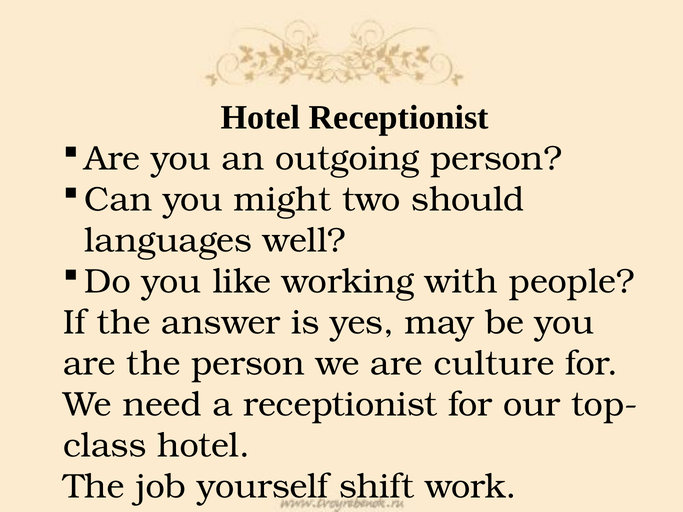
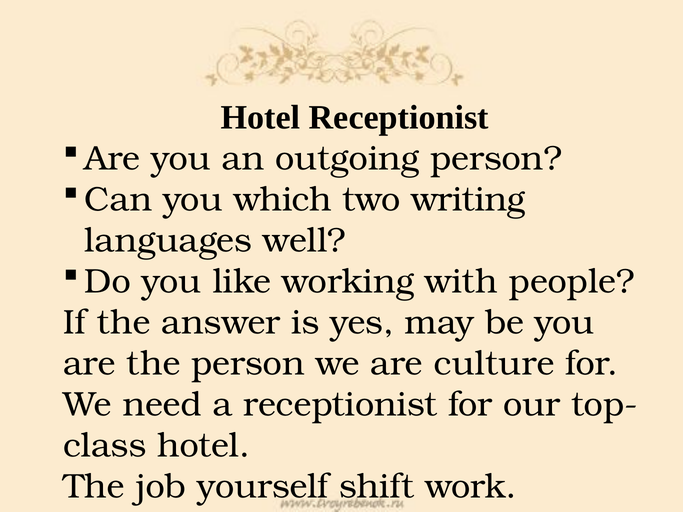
might: might -> which
should: should -> writing
